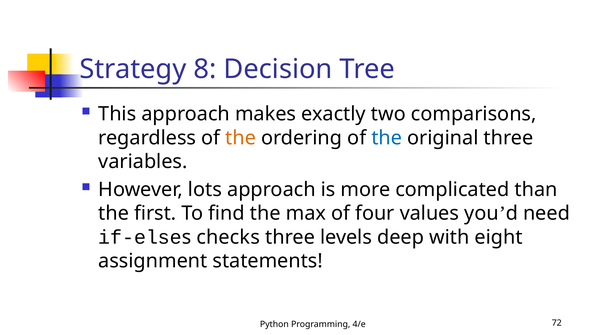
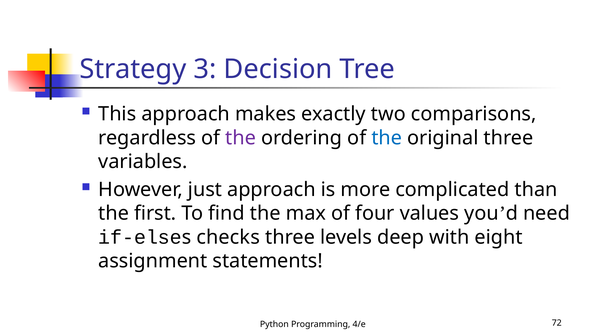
8: 8 -> 3
the at (241, 138) colour: orange -> purple
lots: lots -> just
